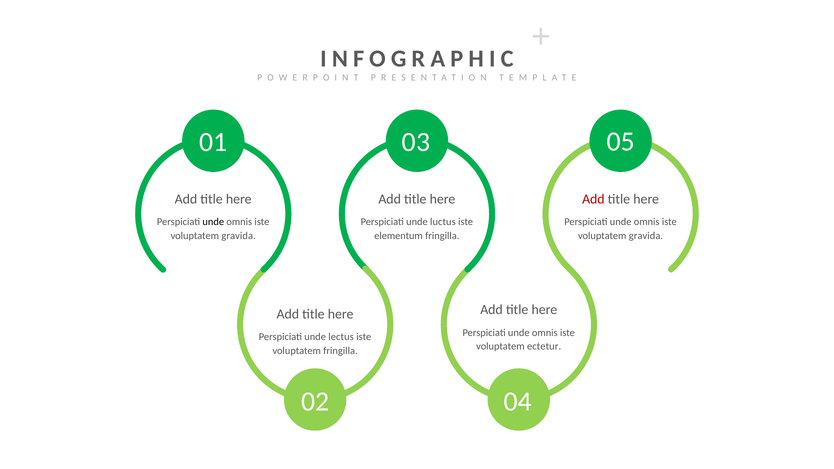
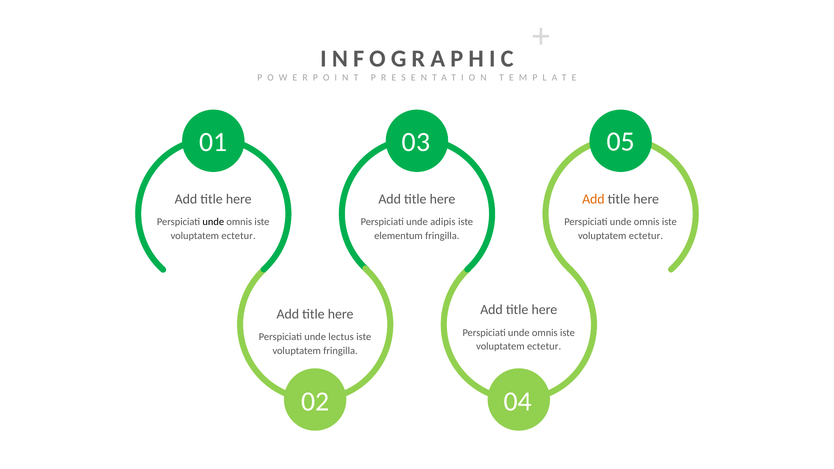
Add at (593, 199) colour: red -> orange
luctus: luctus -> adipis
gravida at (239, 236): gravida -> ectetur
gravida at (646, 236): gravida -> ectetur
